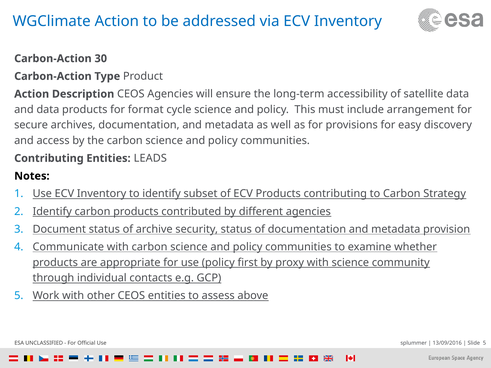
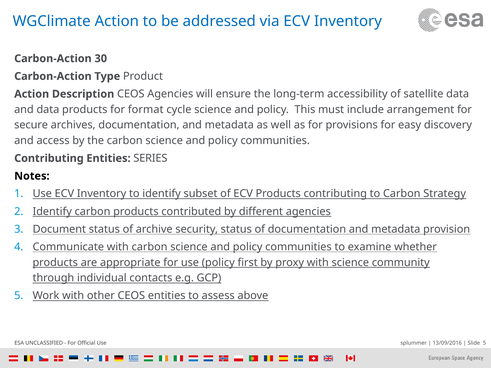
LEADS: LEADS -> SERIES
